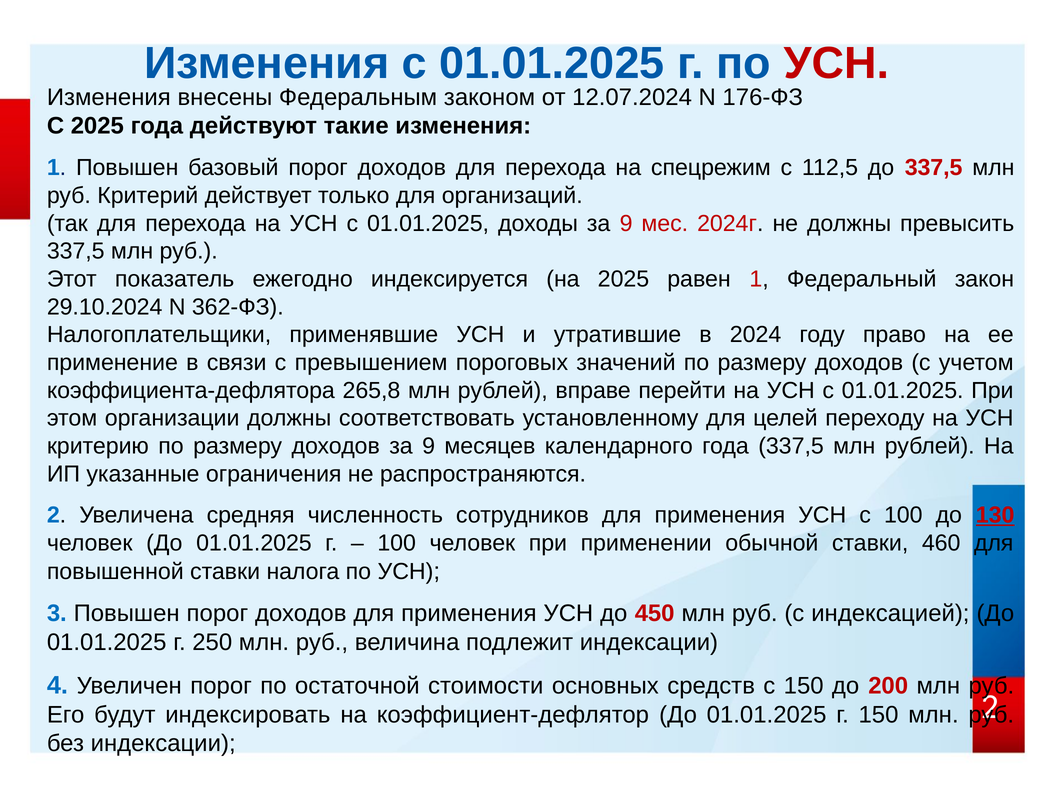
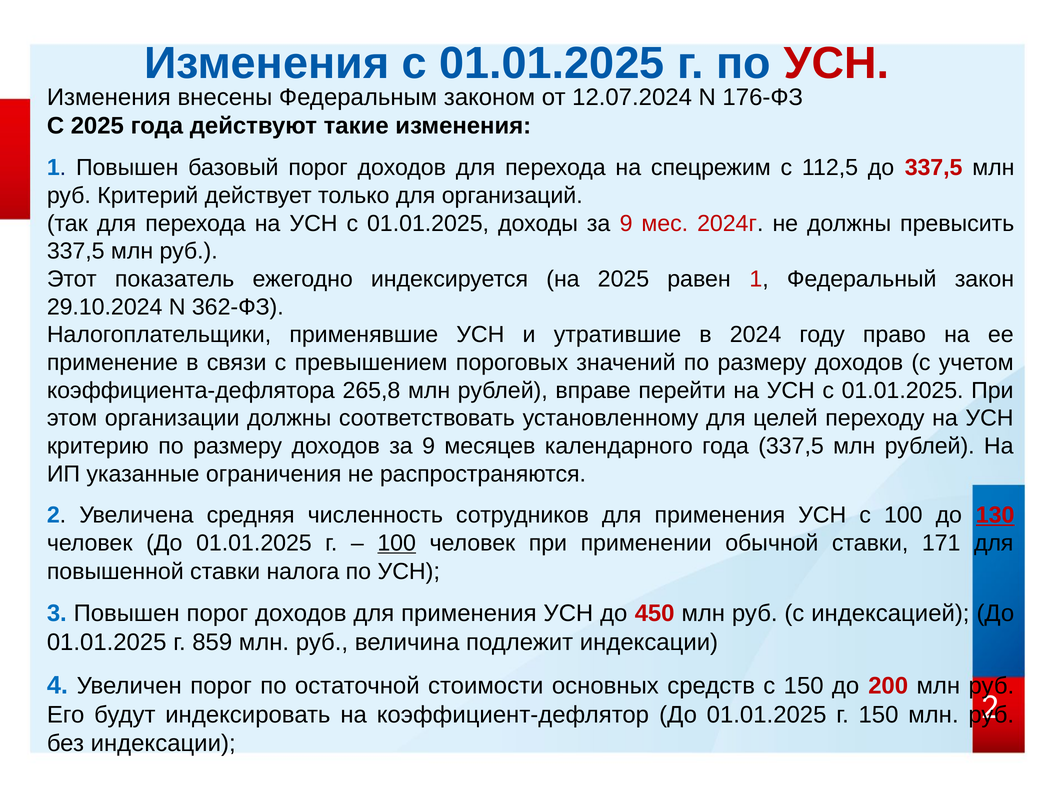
100 at (397, 543) underline: none -> present
460: 460 -> 171
250: 250 -> 859
